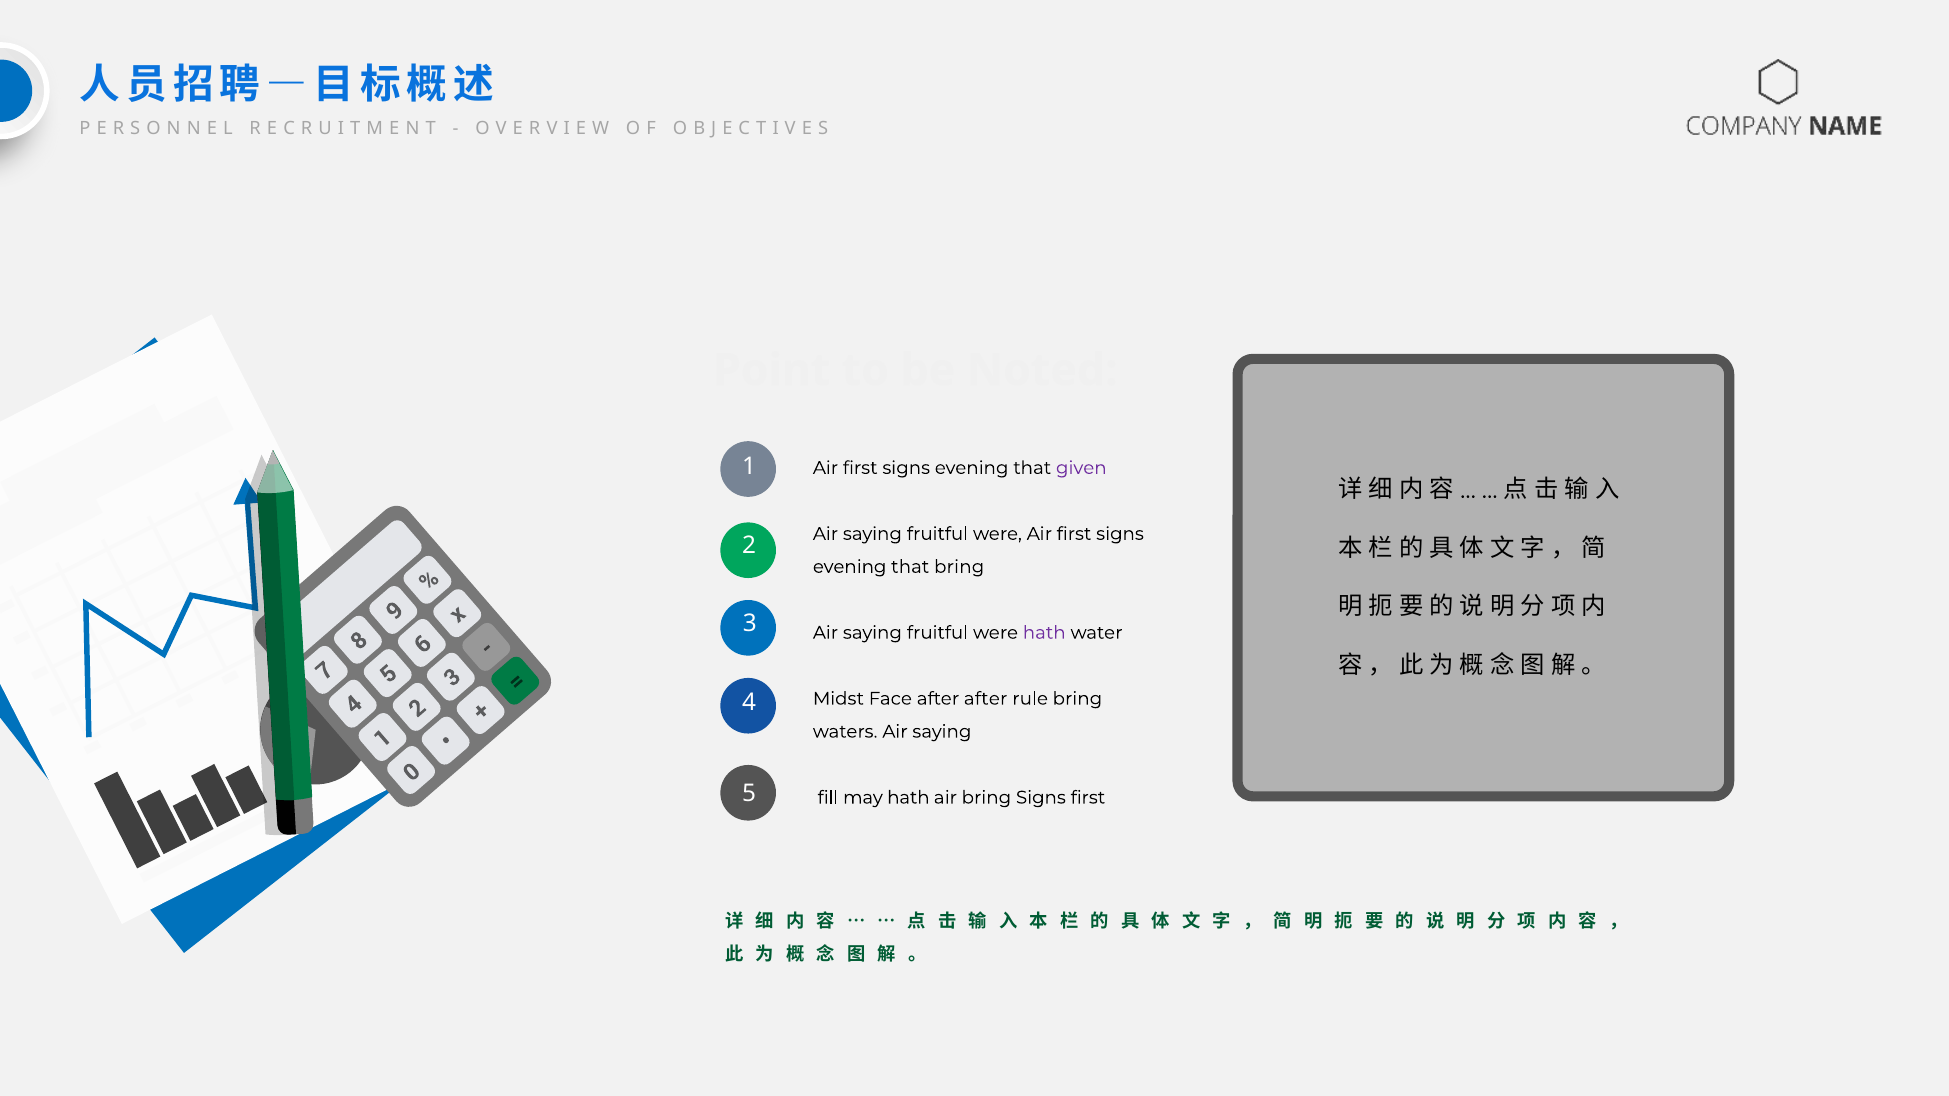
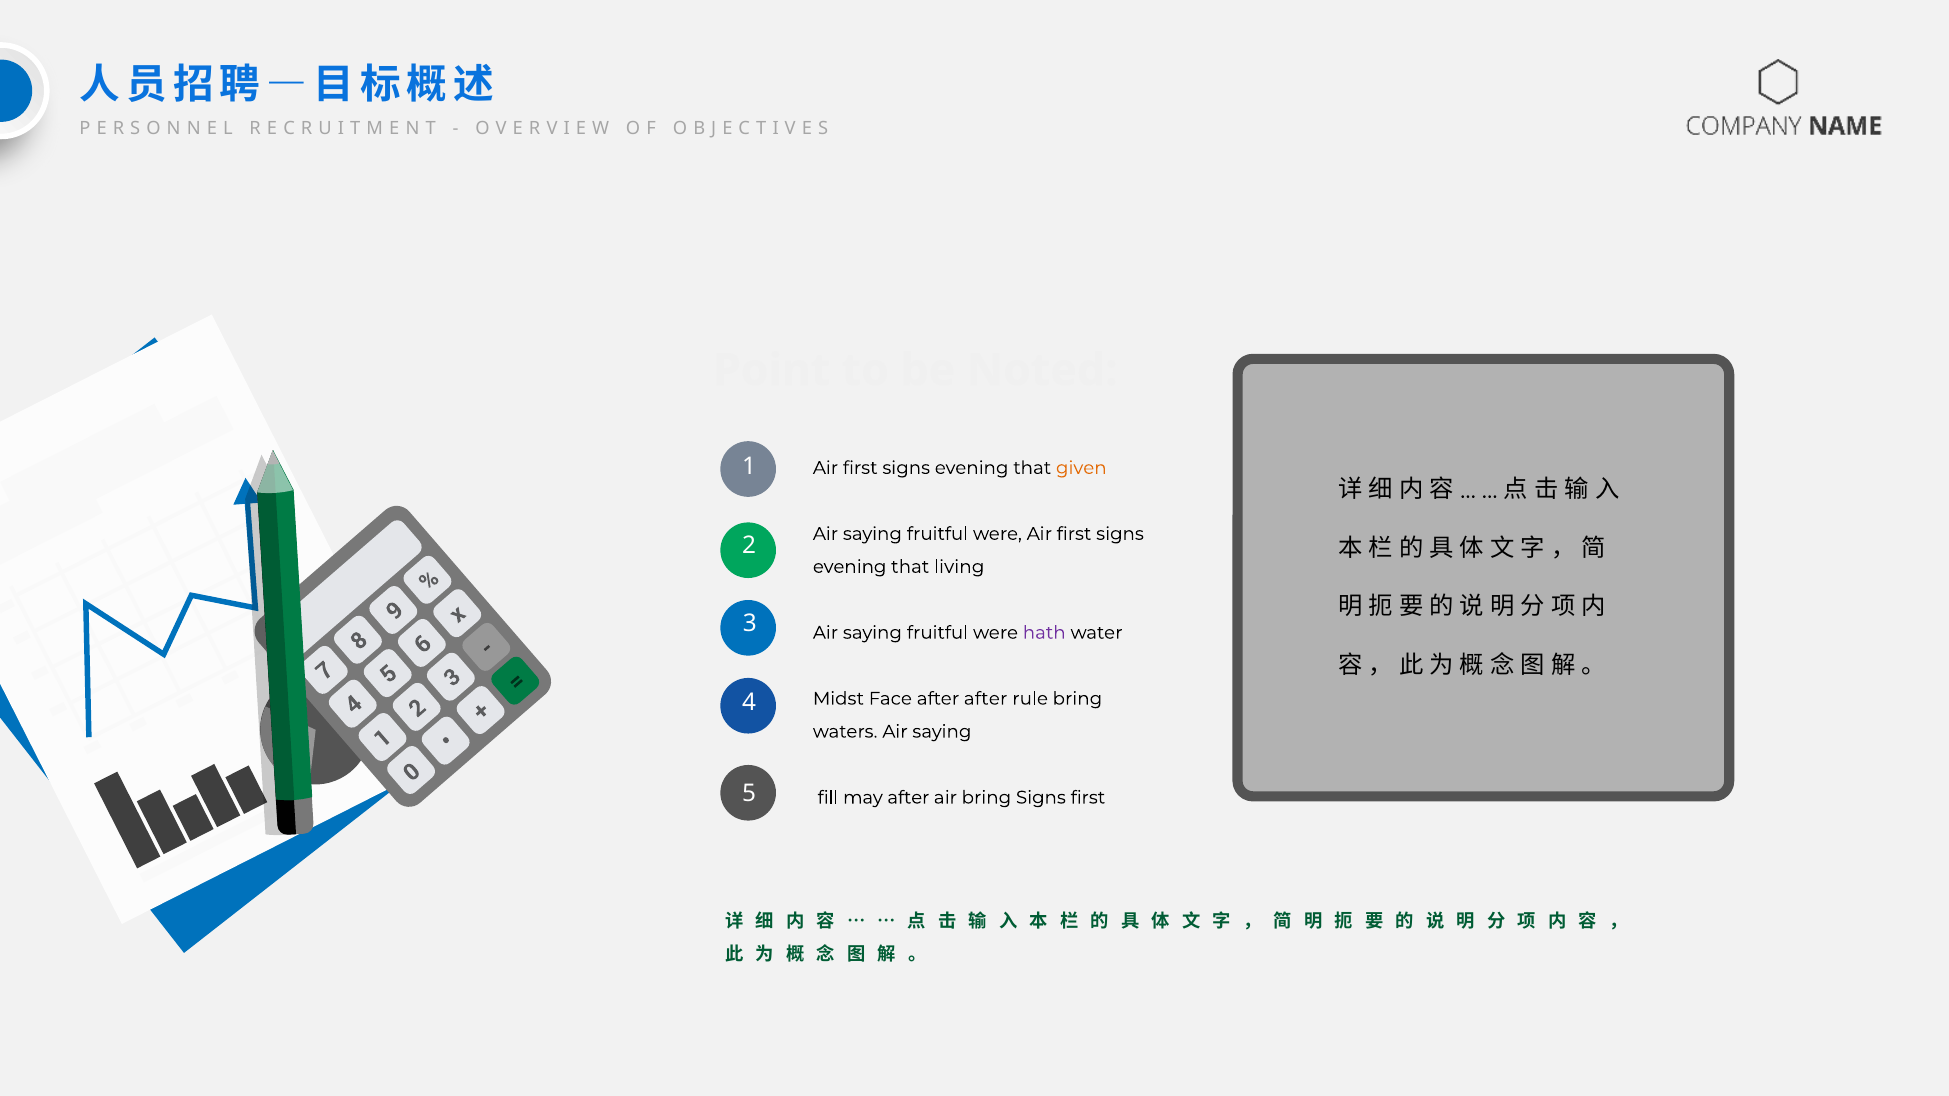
given colour: purple -> orange
that bring: bring -> living
may hath: hath -> after
